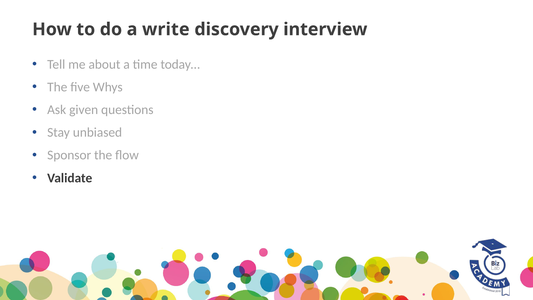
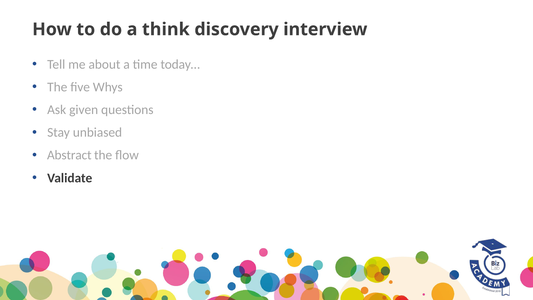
write: write -> think
Sponsor: Sponsor -> Abstract
